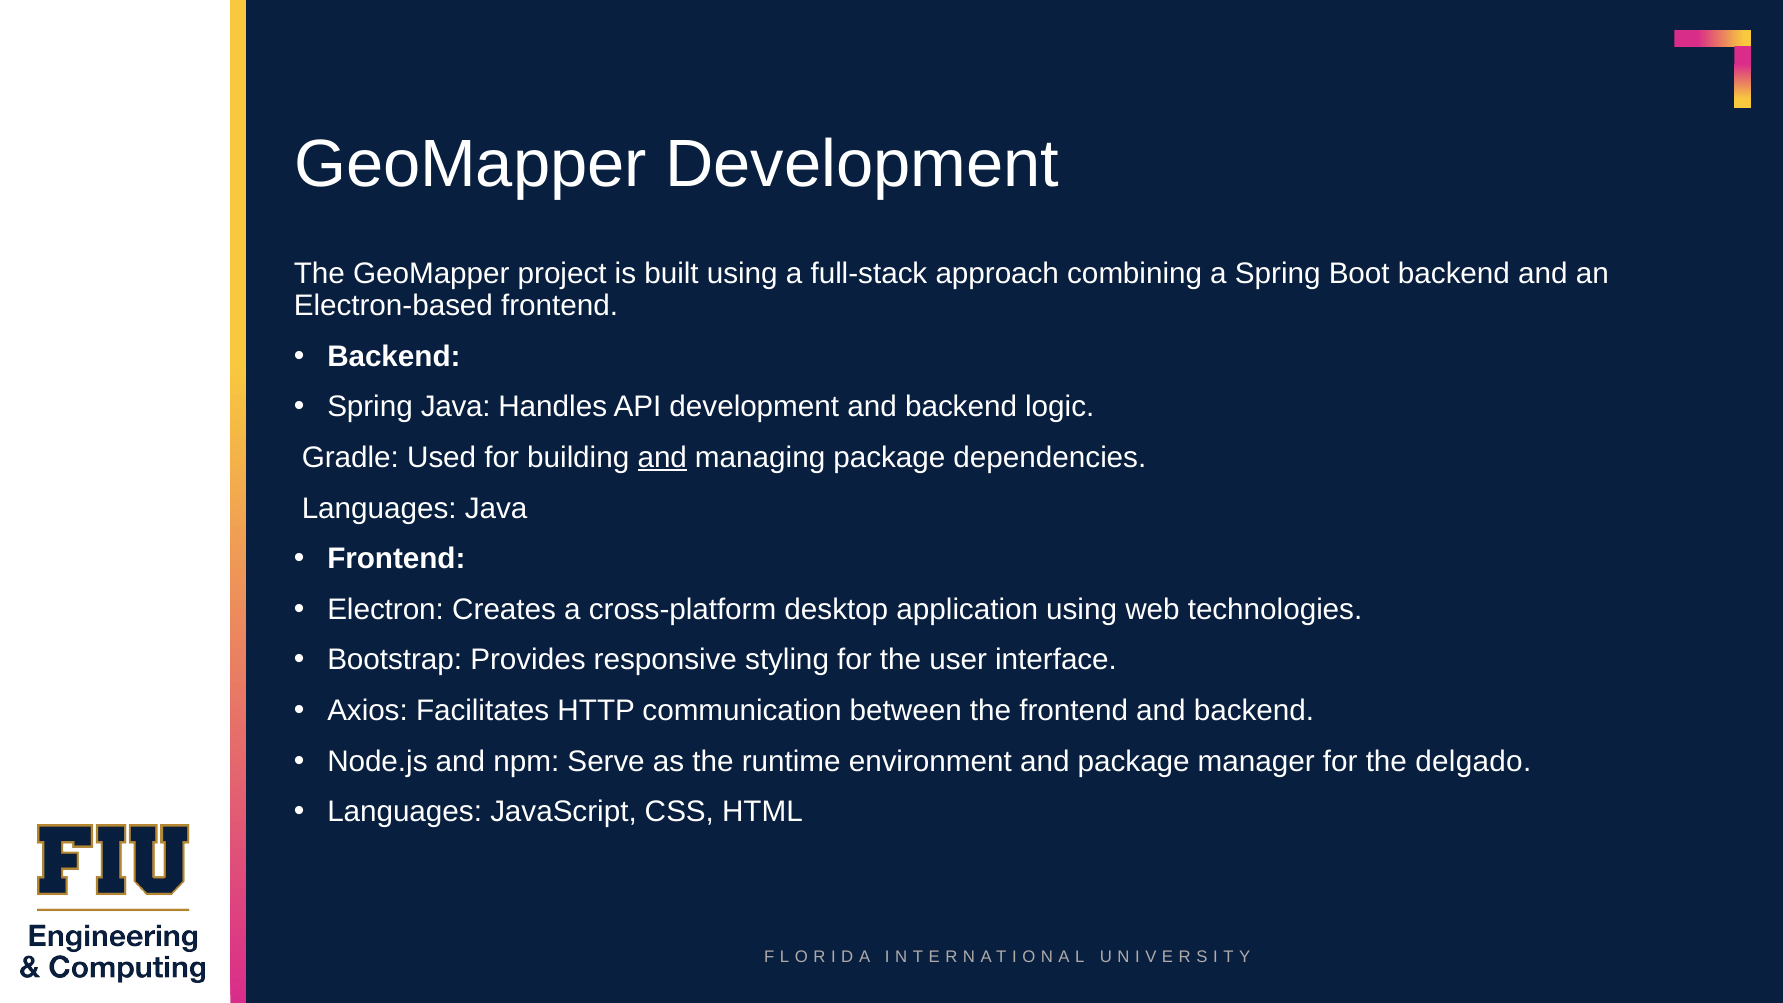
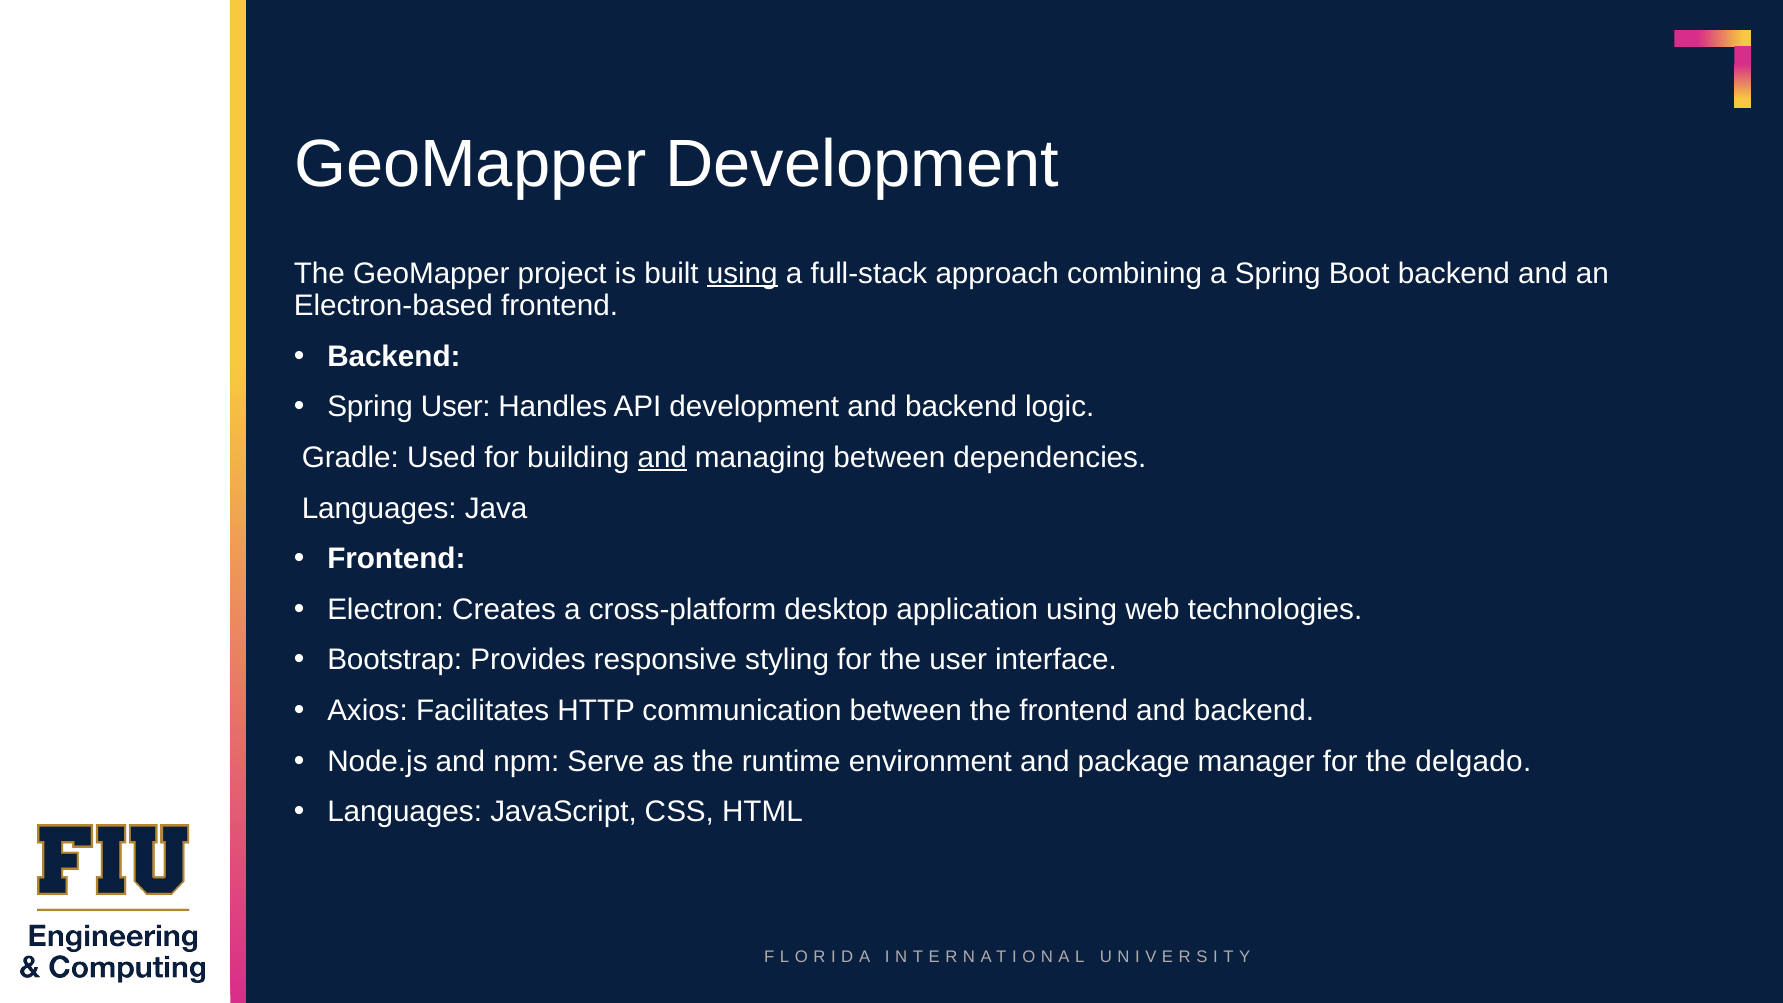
using at (742, 274) underline: none -> present
Spring Java: Java -> User
managing package: package -> between
